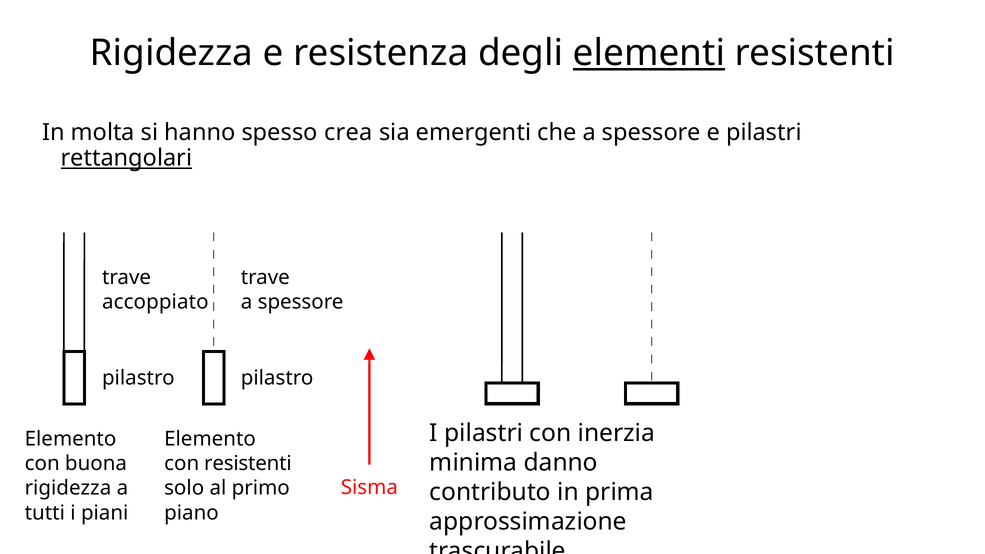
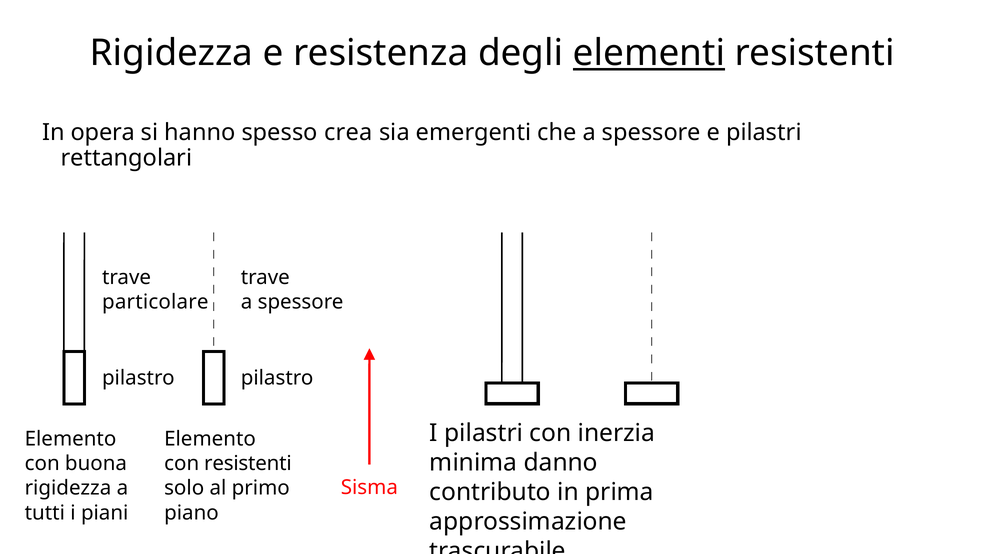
molta: molta -> opera
rettangolari underline: present -> none
accoppiato: accoppiato -> particolare
